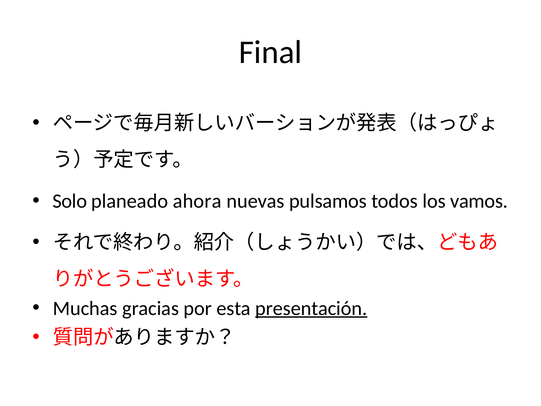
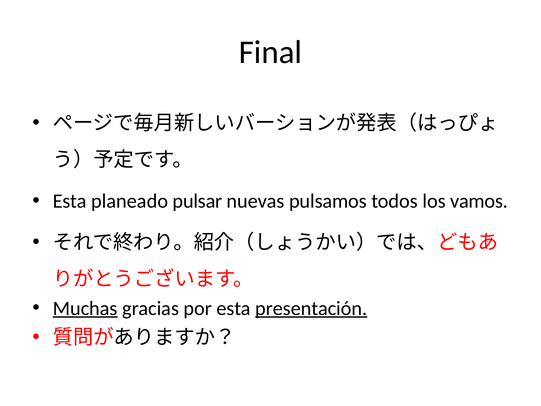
Solo at (70, 201): Solo -> Esta
ahora: ahora -> pulsar
Muchas underline: none -> present
